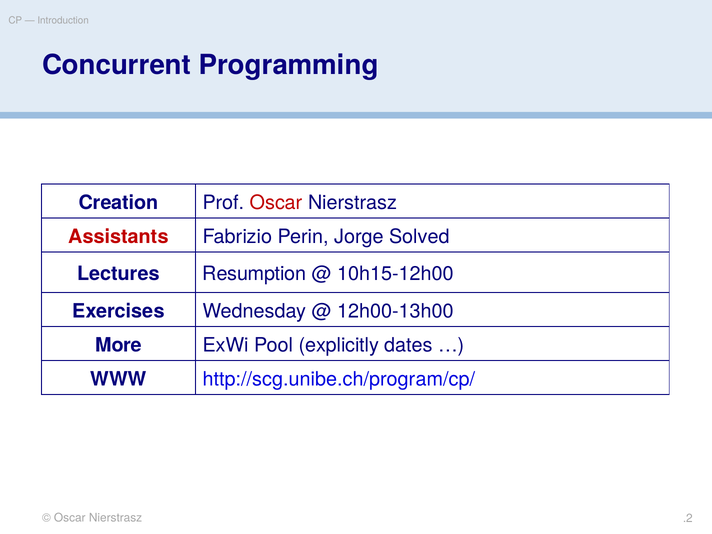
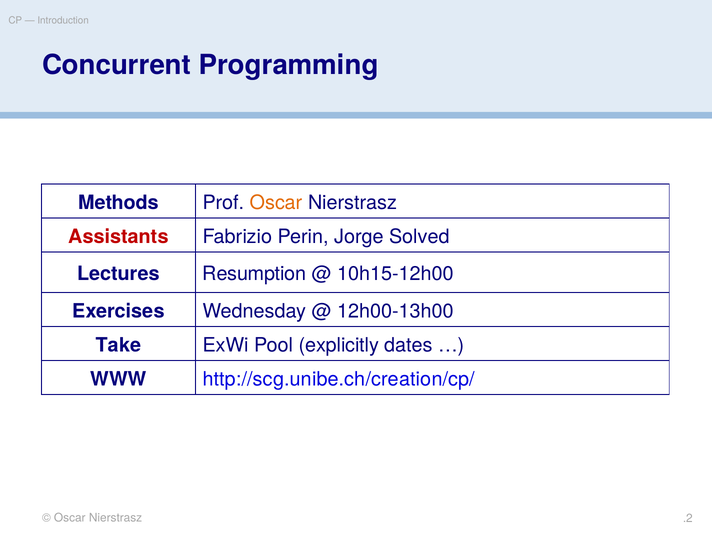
Creation: Creation -> Methods
Oscar at (276, 203) colour: red -> orange
More: More -> Take
http://scg.unibe.ch/program/cp/: http://scg.unibe.ch/program/cp/ -> http://scg.unibe.ch/creation/cp/
